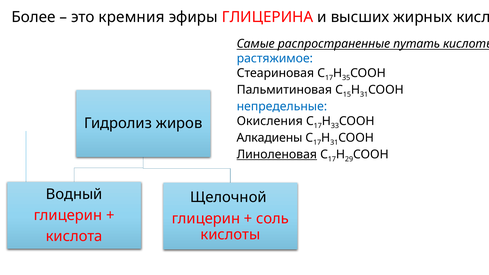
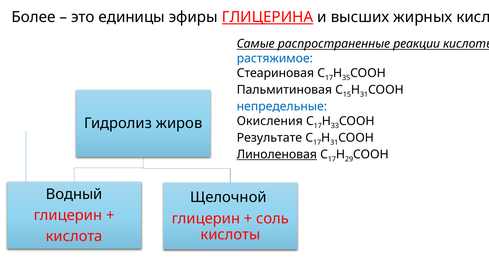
кремния: кремния -> единицы
ГЛИЦЕРИНА underline: none -> present
путать: путать -> реакции
Алкадиены: Алкадиены -> Результате
